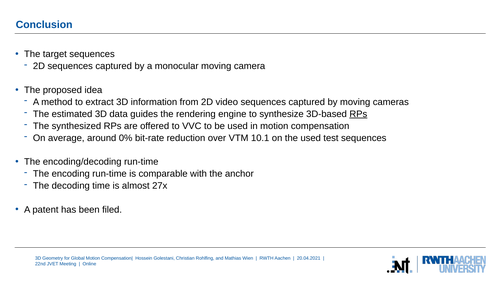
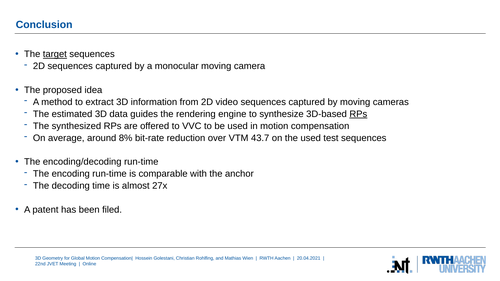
target underline: none -> present
0%: 0% -> 8%
10.1: 10.1 -> 43.7
